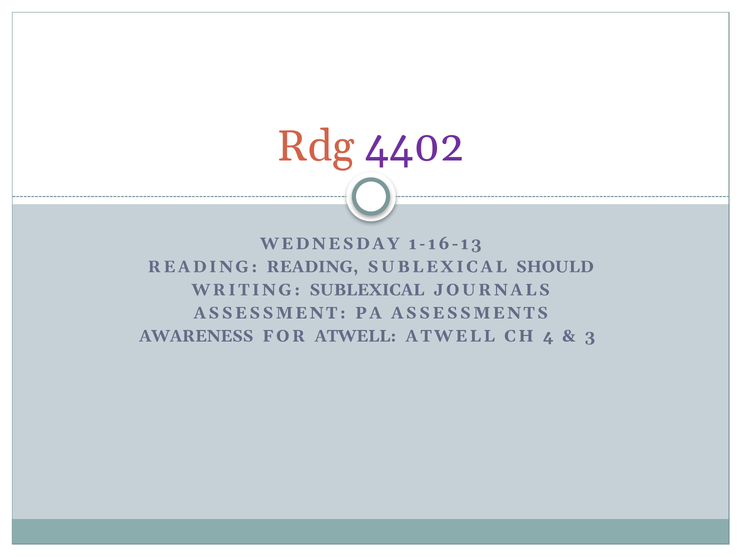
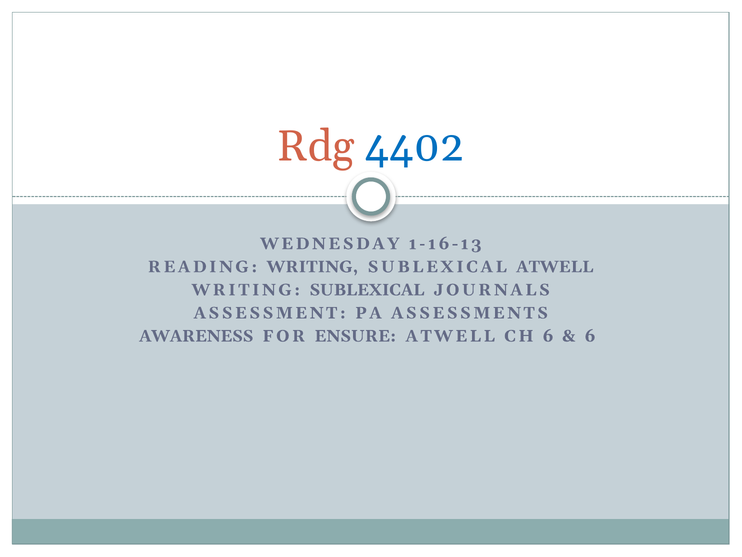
4402 colour: purple -> blue
READING READING: READING -> WRITING
SUBLEXICAL SHOULD: SHOULD -> ATWELL
FOR ATWELL: ATWELL -> ENSURE
CH 4: 4 -> 6
3 at (590, 336): 3 -> 6
